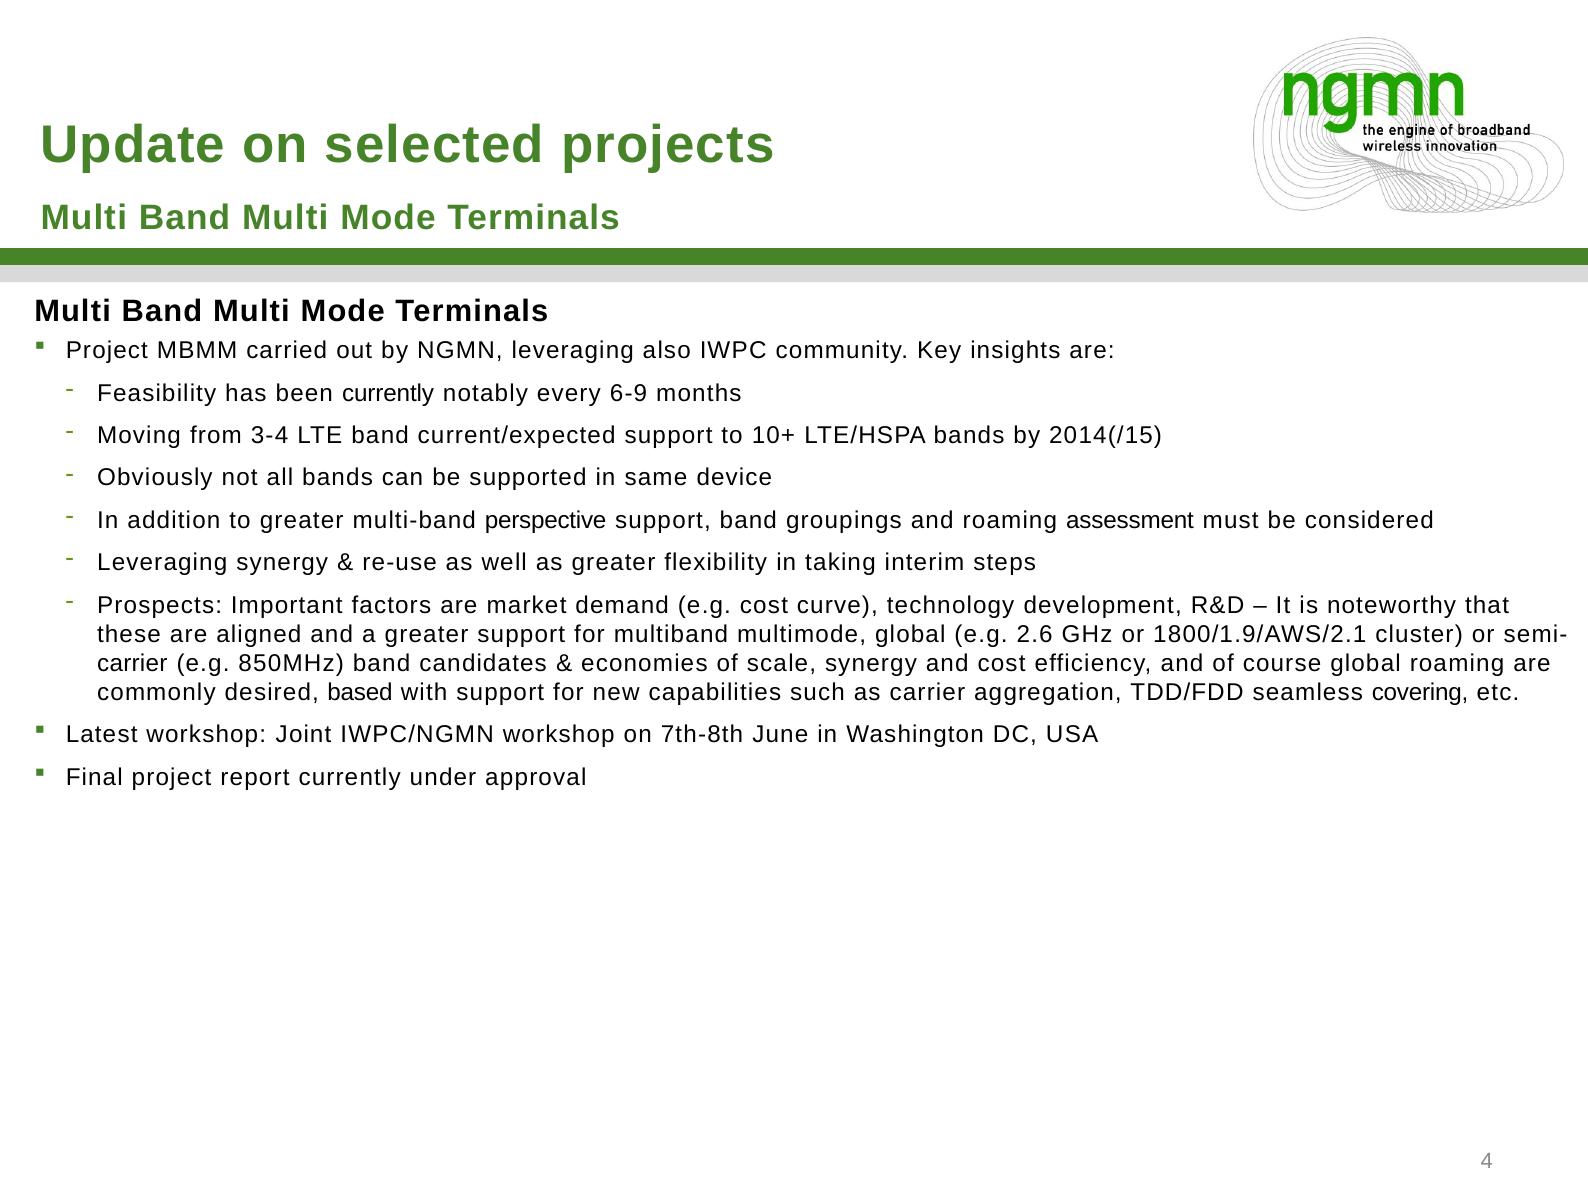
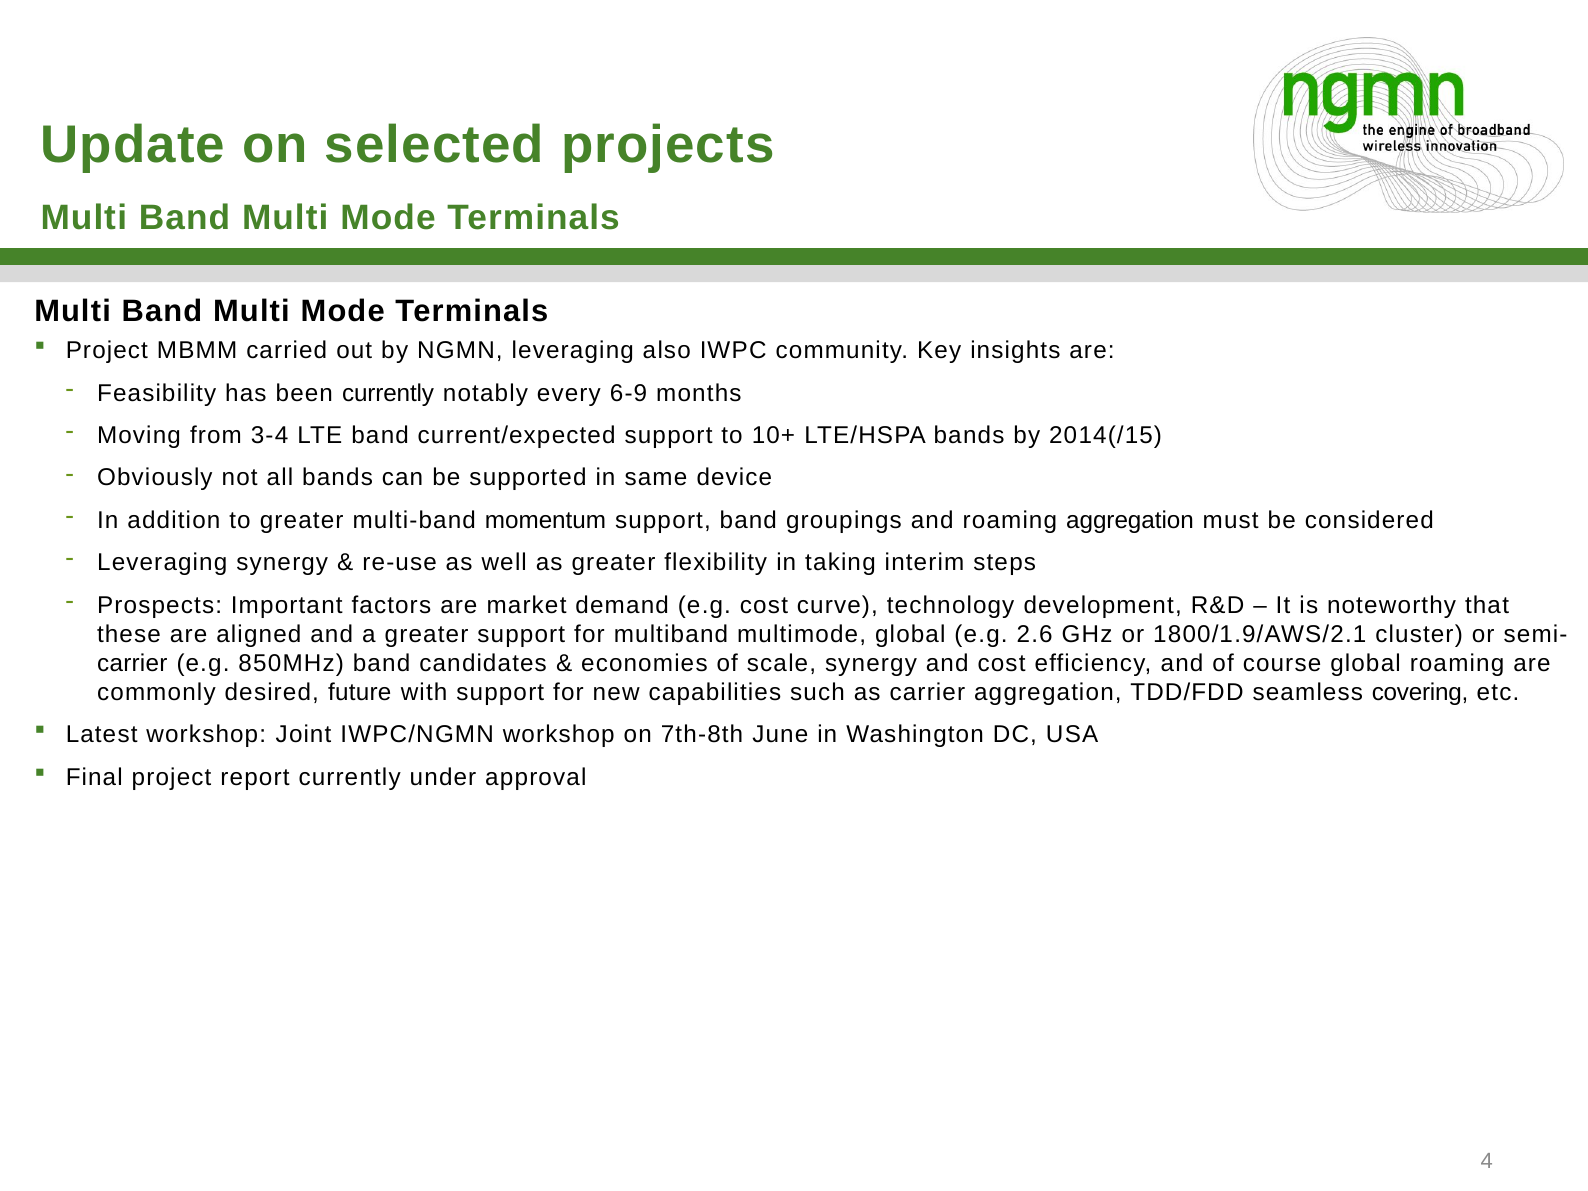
perspective: perspective -> momentum
roaming assessment: assessment -> aggregation
based: based -> future
